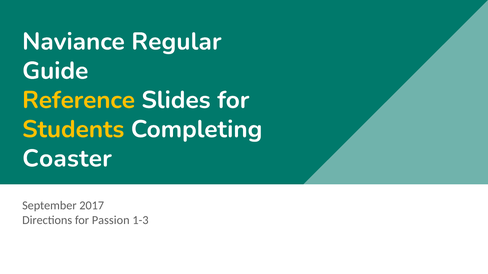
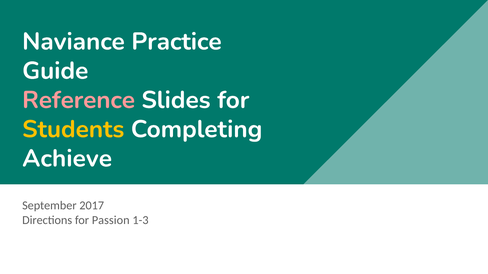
Regular: Regular -> Practice
Reference colour: yellow -> pink
Coaster: Coaster -> Achieve
